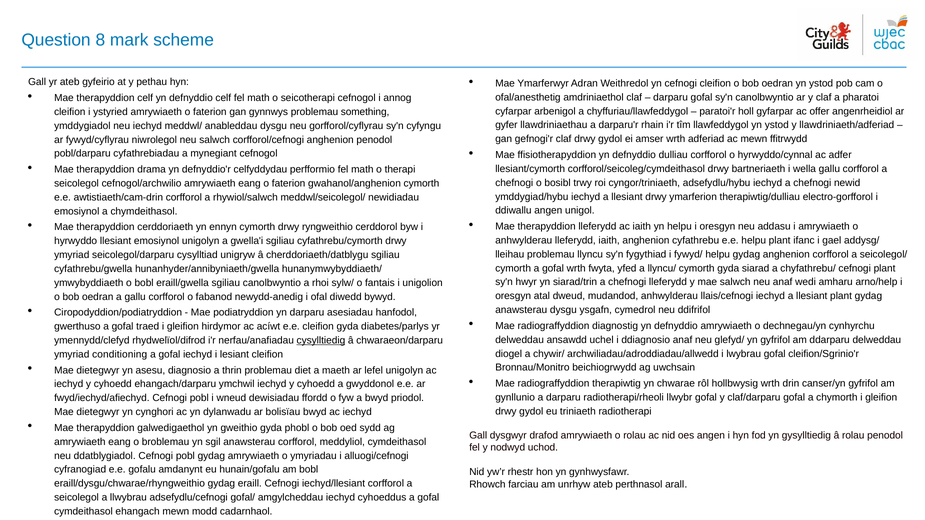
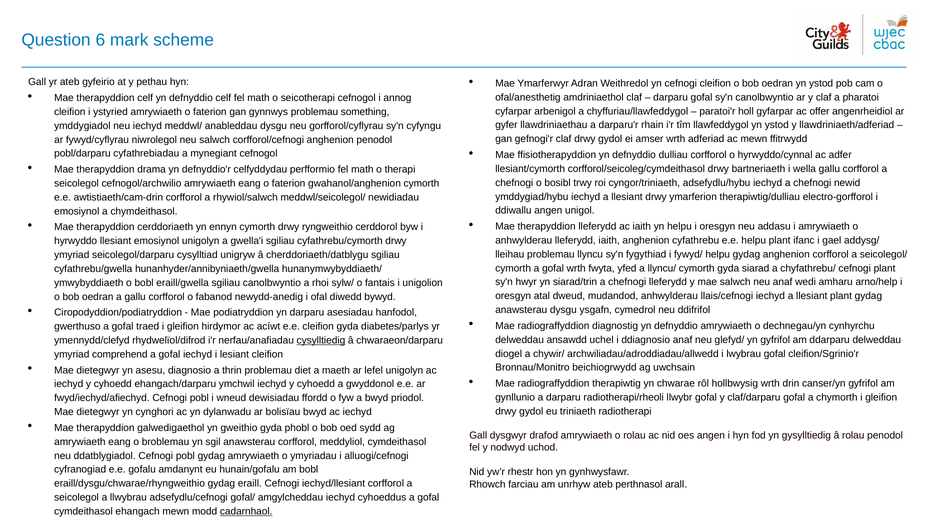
8: 8 -> 6
conditioning: conditioning -> comprehend
cadarnhaol underline: none -> present
